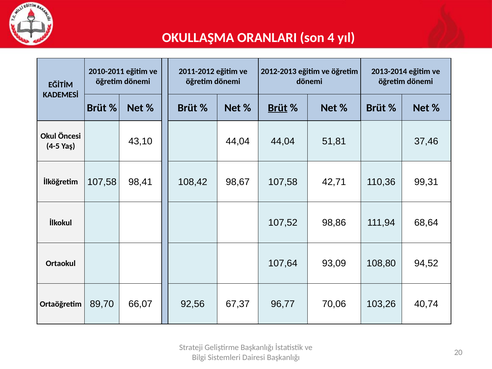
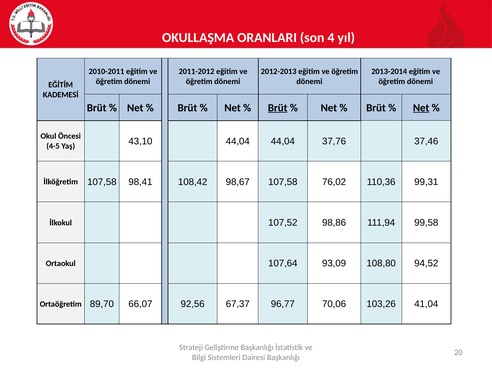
Net at (421, 108) underline: none -> present
51,81: 51,81 -> 37,76
42,71: 42,71 -> 76,02
68,64: 68,64 -> 99,58
40,74: 40,74 -> 41,04
